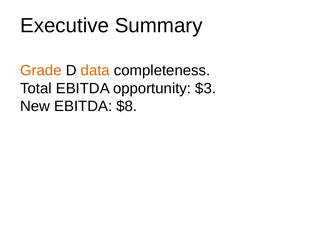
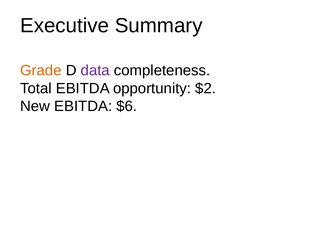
data colour: orange -> purple
$3: $3 -> $2
$8: $8 -> $6
